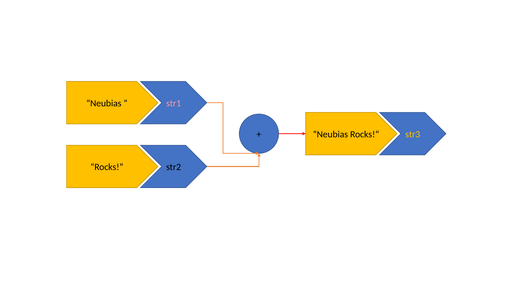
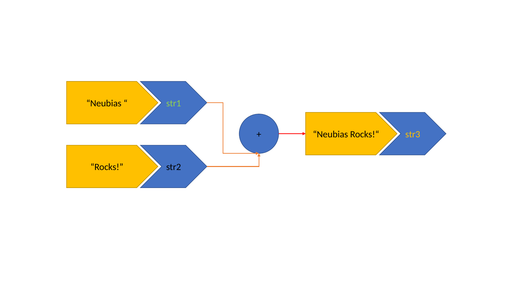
str1 colour: pink -> light green
